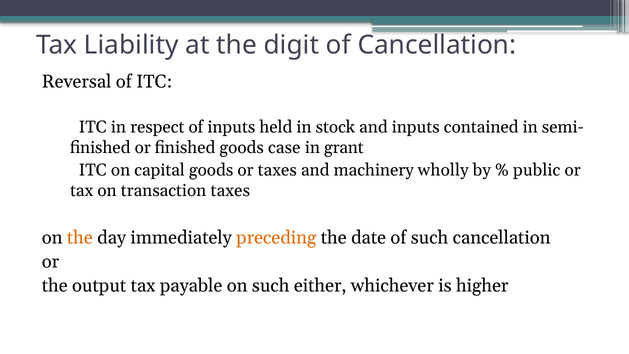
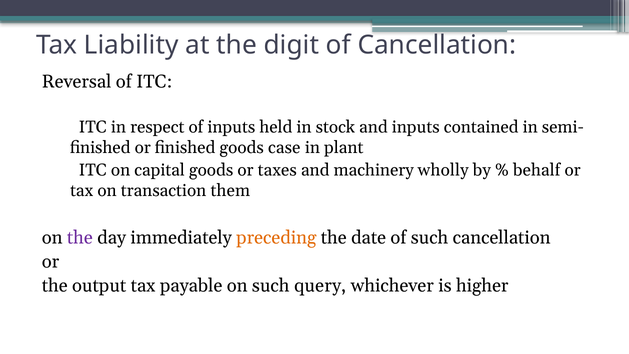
grant: grant -> plant
public: public -> behalf
transaction taxes: taxes -> them
the at (80, 238) colour: orange -> purple
either: either -> query
